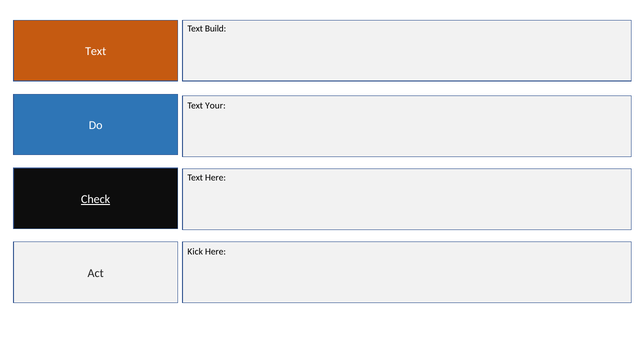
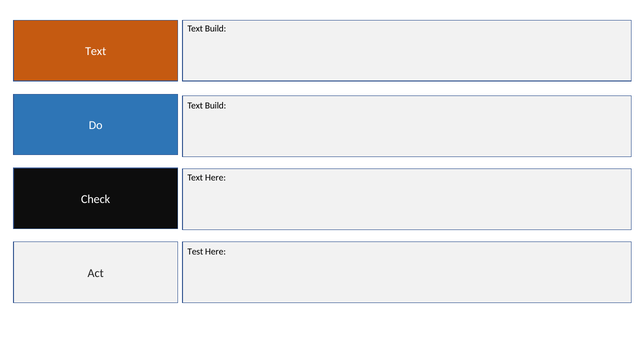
Your at (215, 106): Your -> Build
Check underline: present -> none
Kick: Kick -> Test
